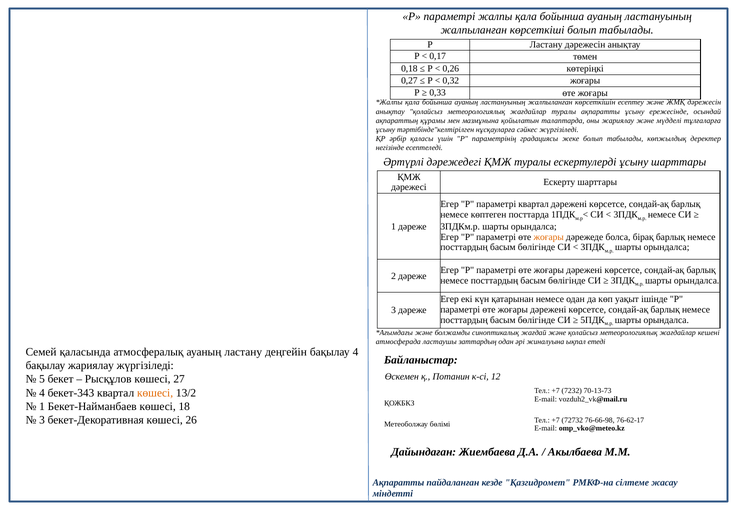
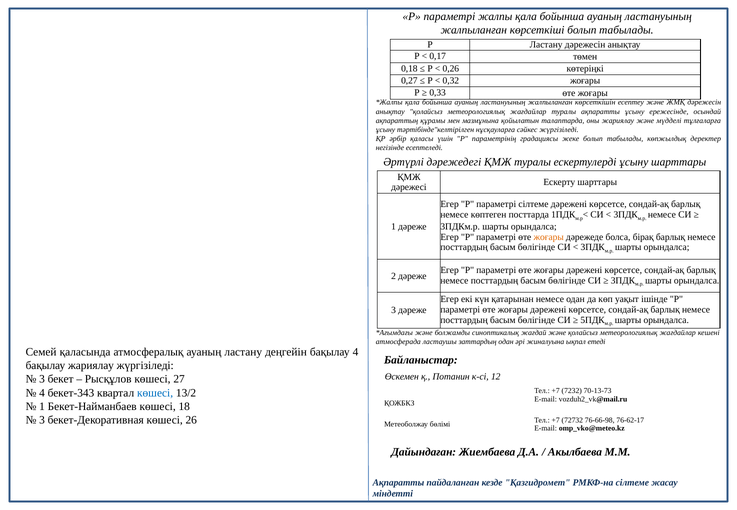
параметрі квартал: квартал -> сілтеме
5 at (42, 379): 5 -> 3
көшесі at (155, 393) colour: orange -> blue
